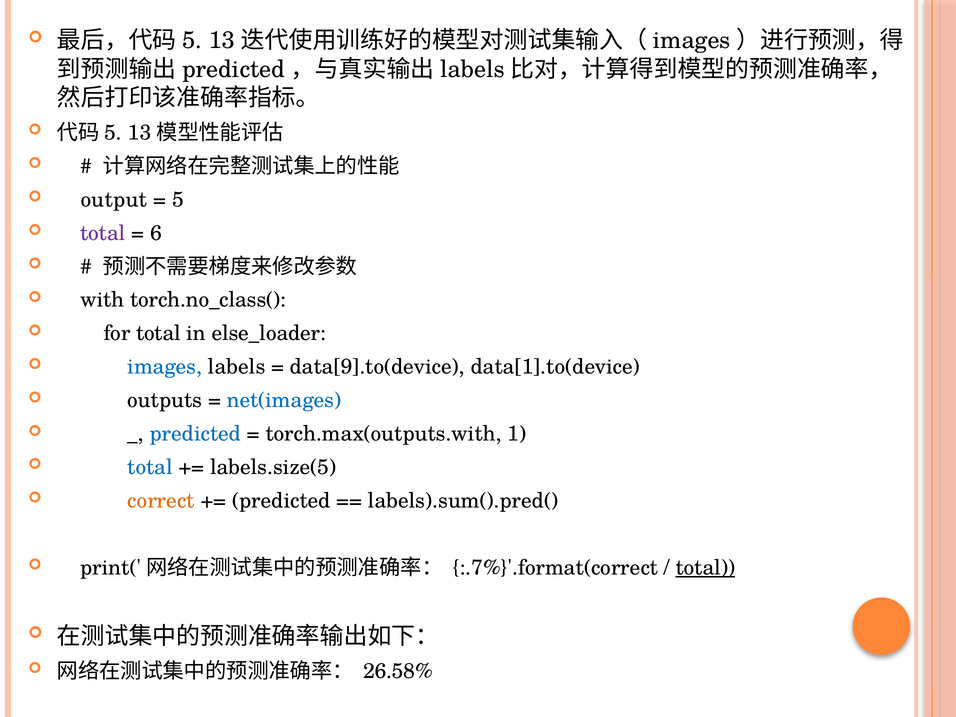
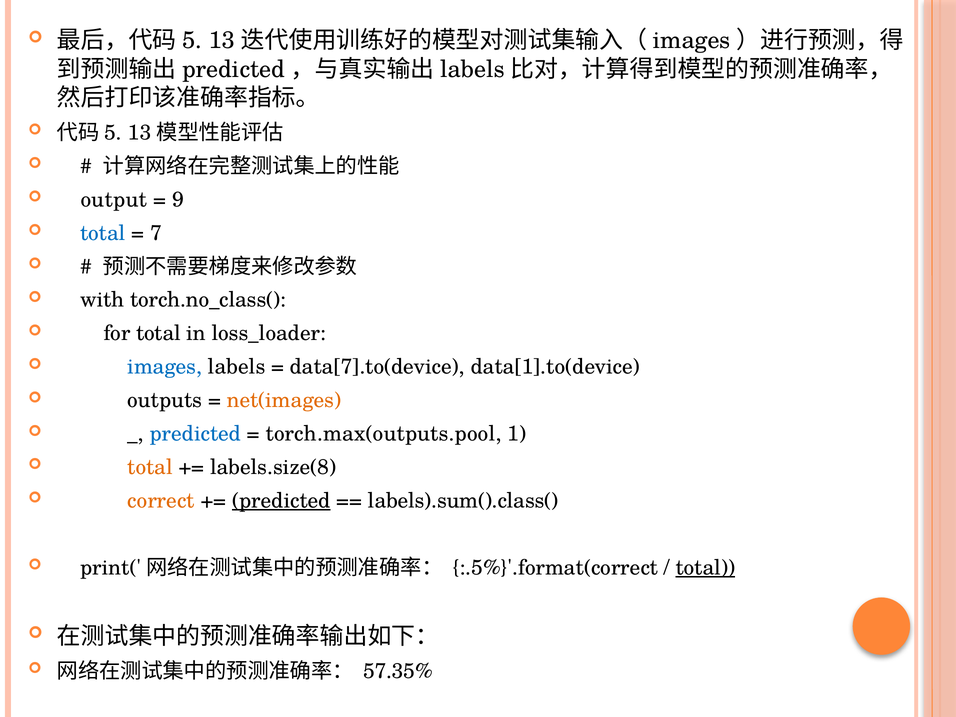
5: 5 -> 9
total at (103, 233) colour: purple -> blue
6: 6 -> 7
else_loader: else_loader -> loss_loader
data[9].to(device: data[9].to(device -> data[7].to(device
net(images colour: blue -> orange
torch.max(outputs.with: torch.max(outputs.with -> torch.max(outputs.pool
total at (150, 467) colour: blue -> orange
labels.size(5: labels.size(5 -> labels.size(8
predicted at (281, 501) underline: none -> present
labels).sum().pred(: labels).sum().pred( -> labels).sum().class(
:.7%}'.format(correct: :.7%}'.format(correct -> :.5%}'.format(correct
26.58%: 26.58% -> 57.35%
